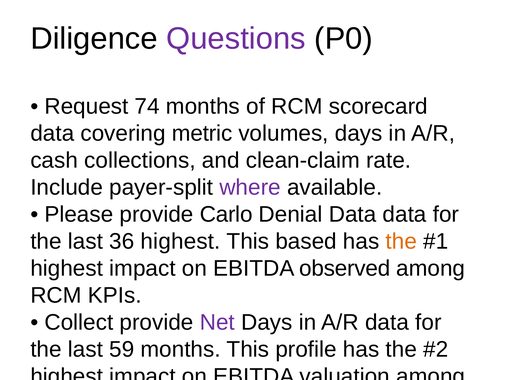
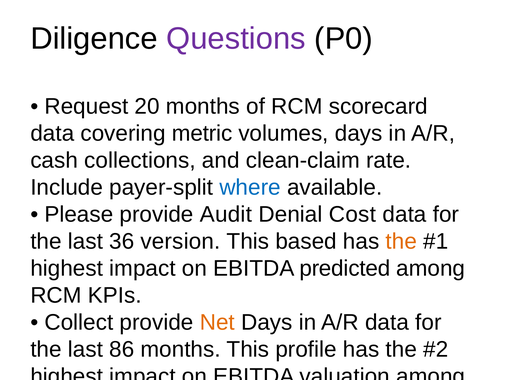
74: 74 -> 20
where colour: purple -> blue
Carlo: Carlo -> Audit
Denial Data: Data -> Cost
36 highest: highest -> version
observed: observed -> predicted
Net at (217, 323) colour: purple -> orange
59: 59 -> 86
